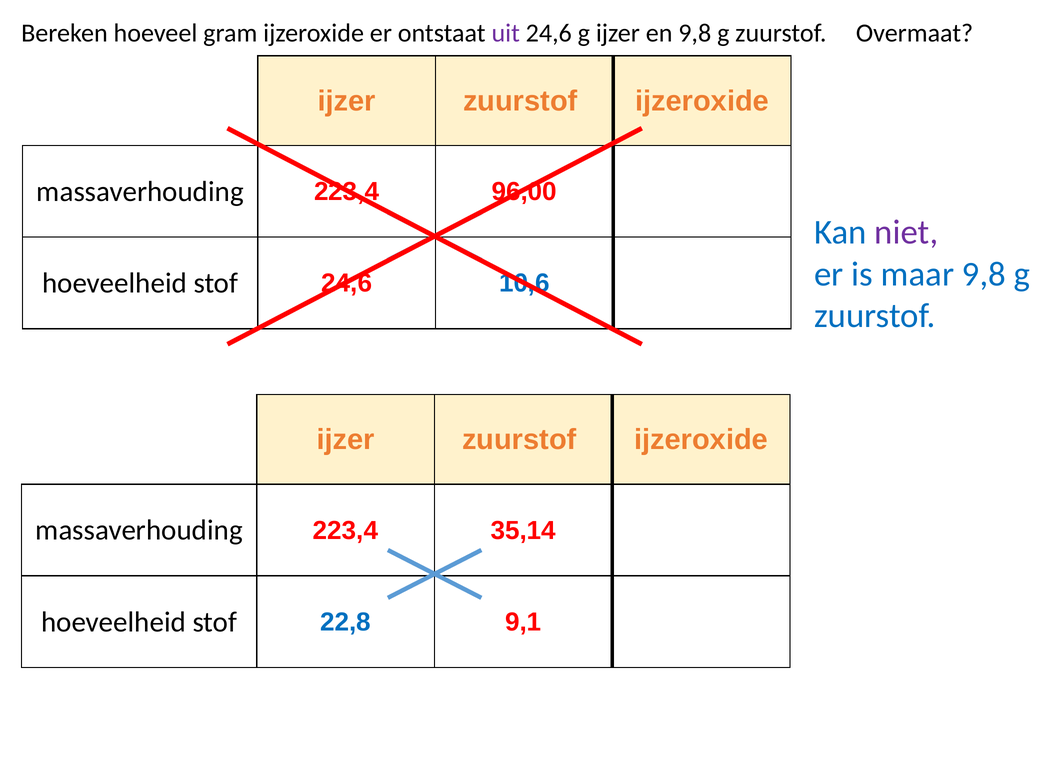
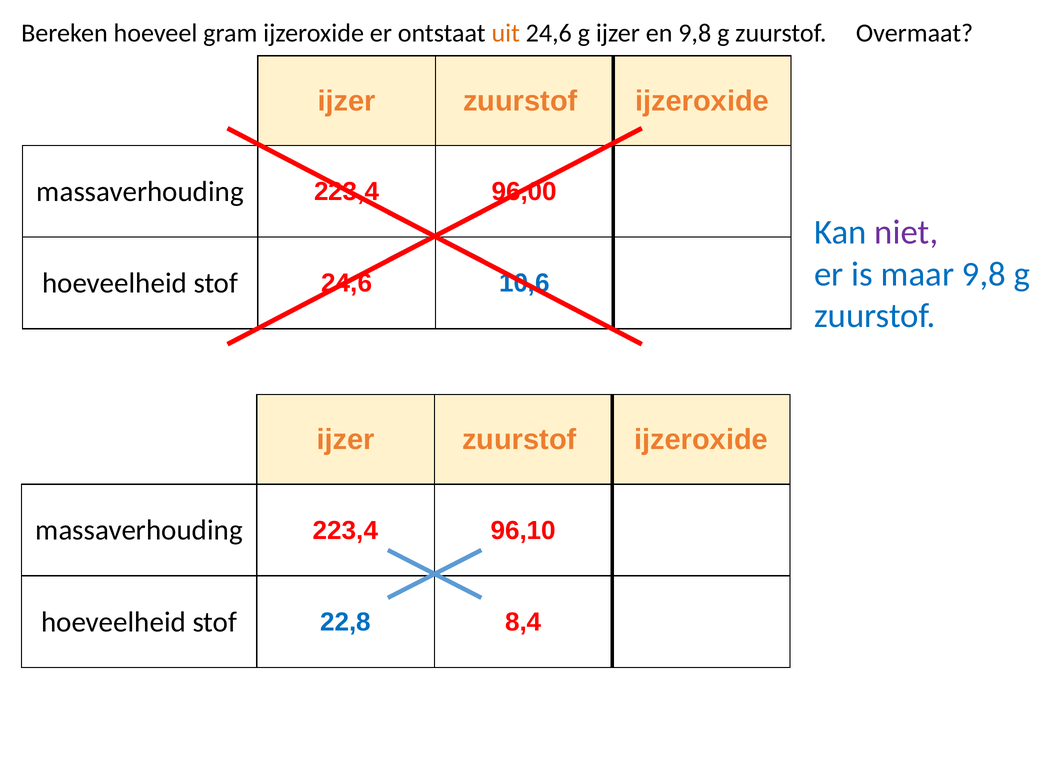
uit colour: purple -> orange
35,14: 35,14 -> 96,10
9,1: 9,1 -> 8,4
